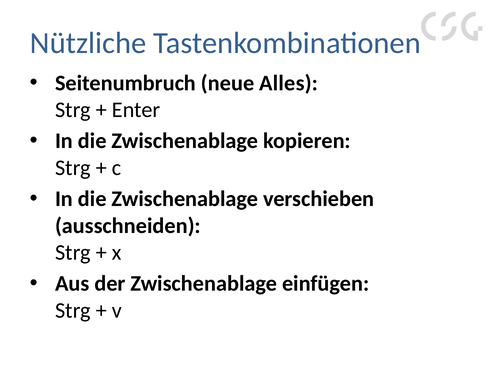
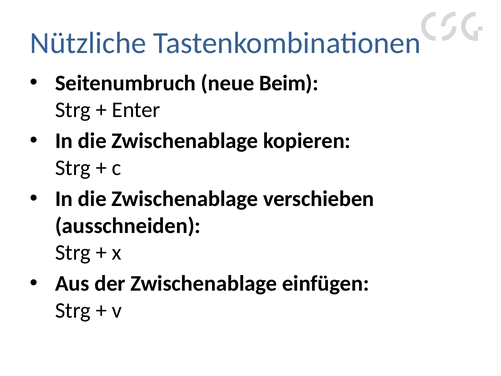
Alles: Alles -> Beim
